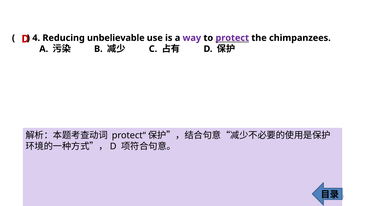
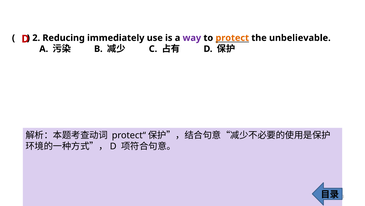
4: 4 -> 2
unbelievable: unbelievable -> immediately
protect colour: purple -> orange
chimpanzees: chimpanzees -> unbelievable
